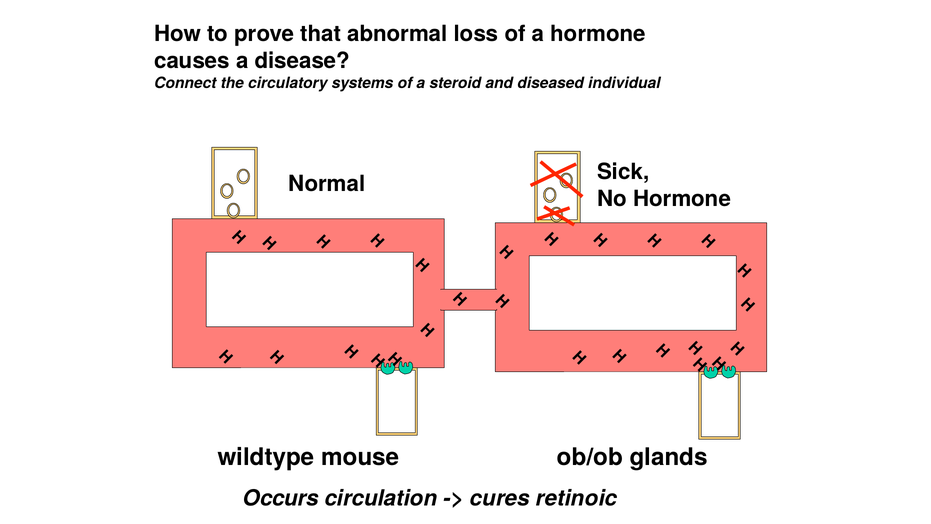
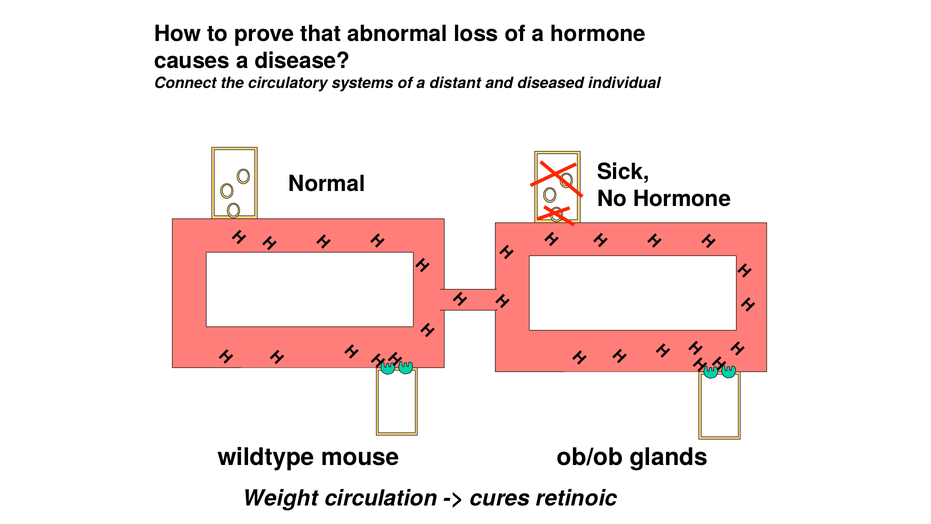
steroid: steroid -> distant
Occurs: Occurs -> Weight
